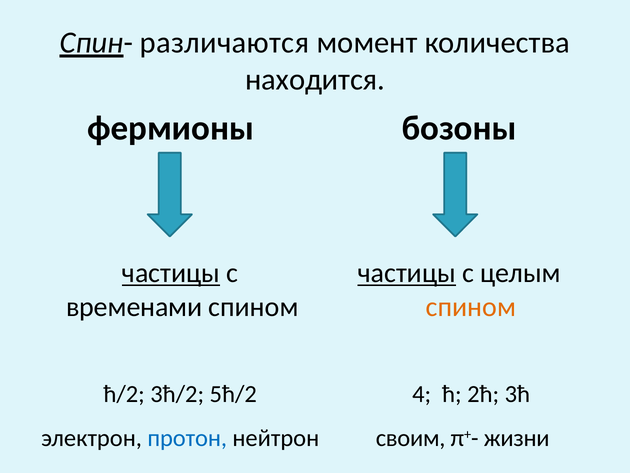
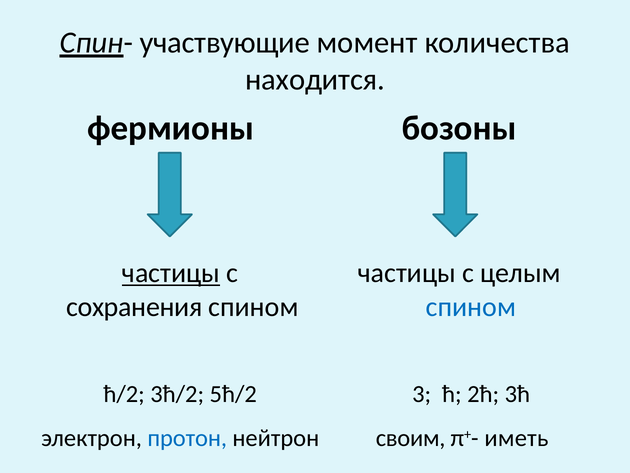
различаются: различаются -> участвующие
частицы at (407, 273) underline: present -> none
временами: временами -> сохранения
спином at (471, 307) colour: orange -> blue
4: 4 -> 3
жизни: жизни -> иметь
